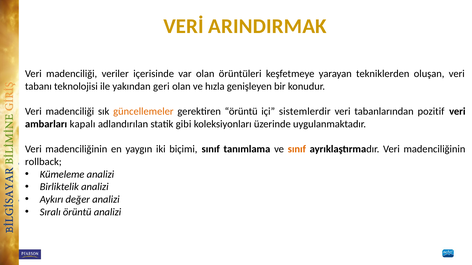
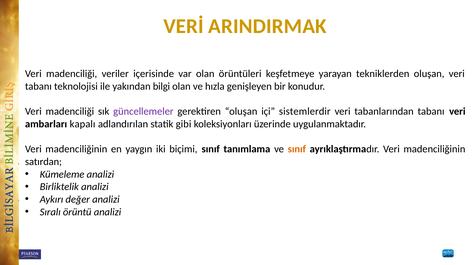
geri: geri -> bilgi
güncellemeler colour: orange -> purple
gerektiren örüntü: örüntü -> oluşan
tabanlarından pozitif: pozitif -> tabanı
rollback: rollback -> satırdan
